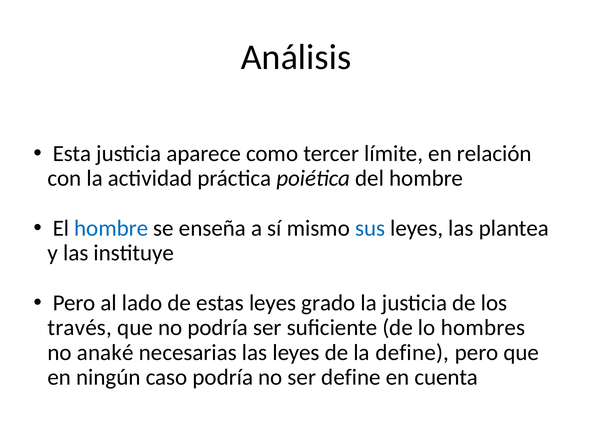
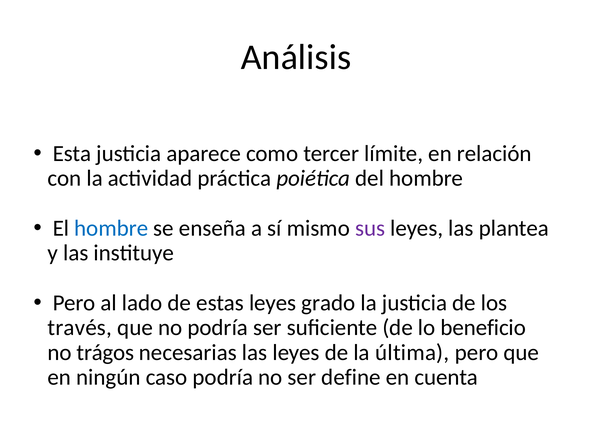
sus colour: blue -> purple
hombres: hombres -> beneficio
anaké: anaké -> trágos
la define: define -> última
